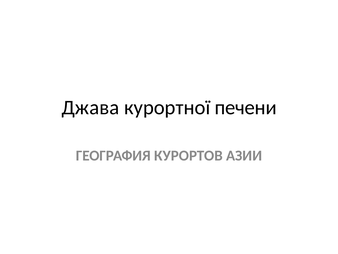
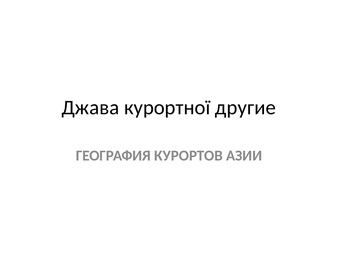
печени: печени -> другие
